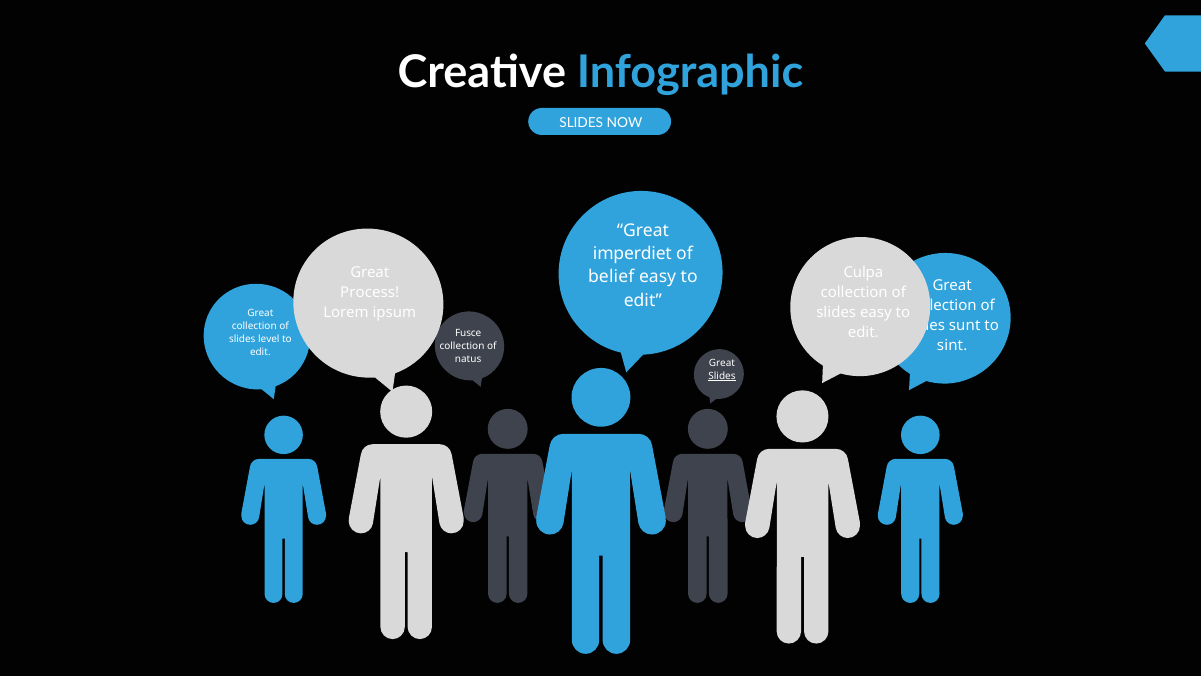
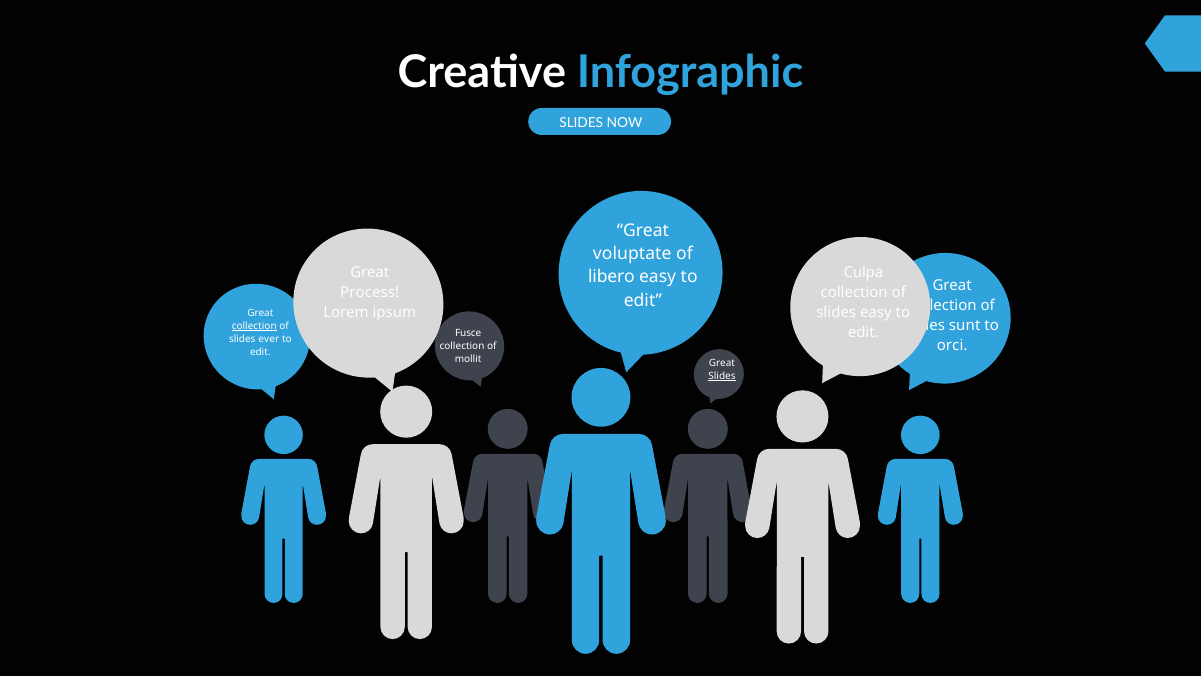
imperdiet: imperdiet -> voluptate
belief: belief -> libero
collection at (254, 326) underline: none -> present
level: level -> ever
sint: sint -> orci
natus: natus -> mollit
